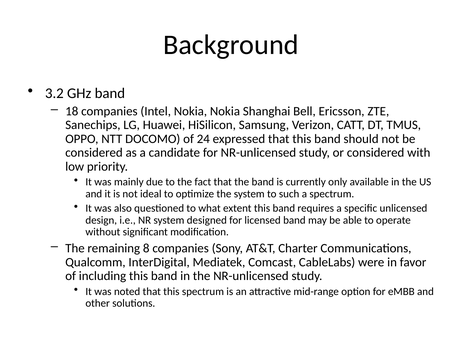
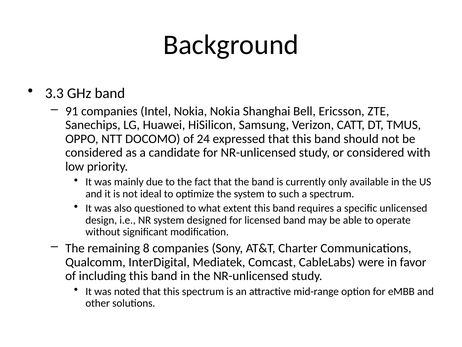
3.2: 3.2 -> 3.3
18: 18 -> 91
